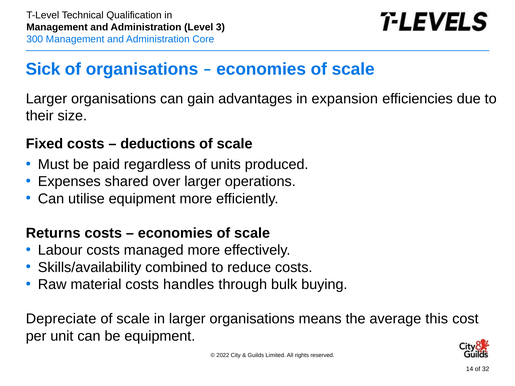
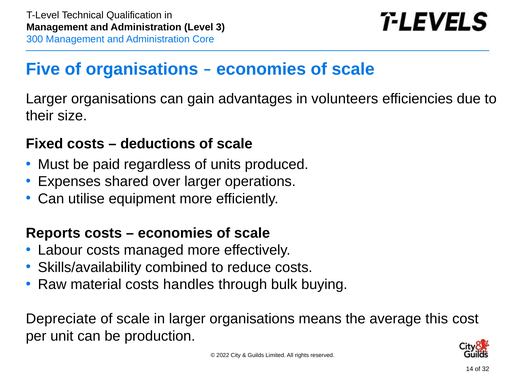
Sick: Sick -> Five
expansion: expansion -> volunteers
Returns: Returns -> Reports
be equipment: equipment -> production
